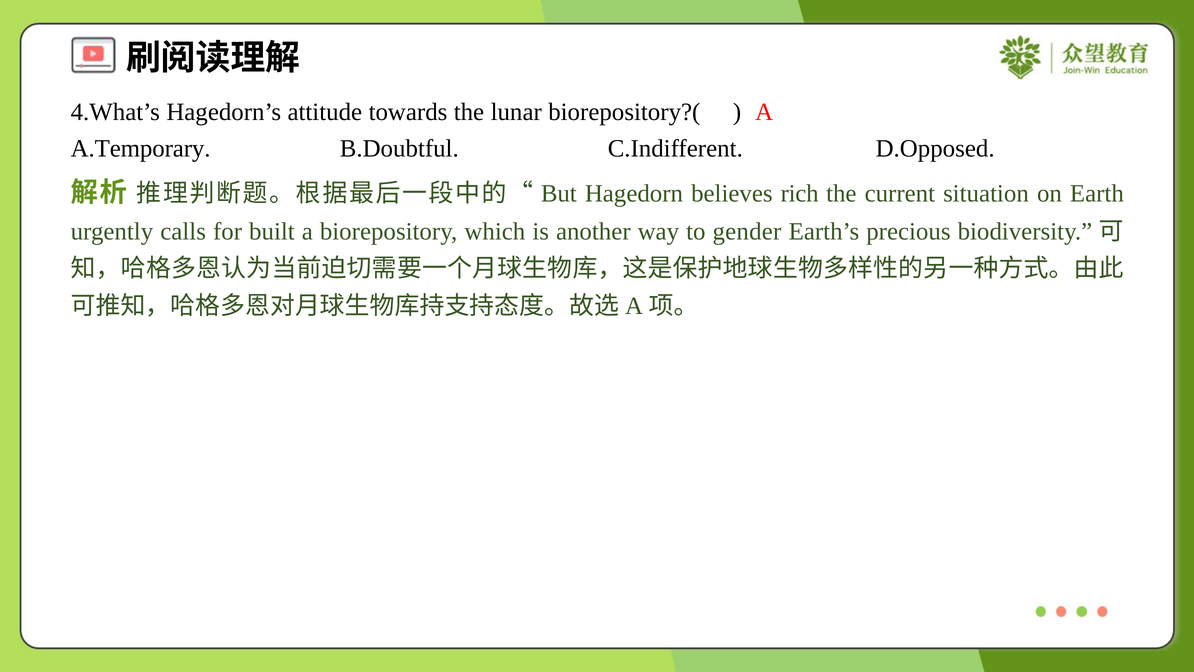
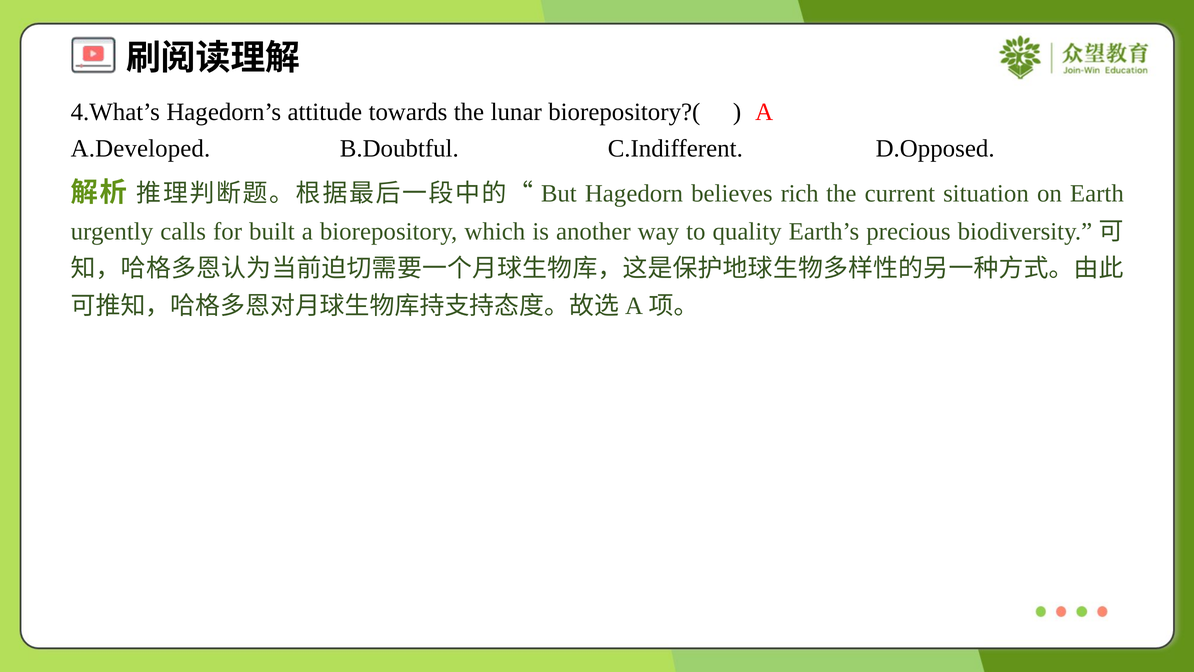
A.Temporary: A.Temporary -> A.Developed
gender: gender -> quality
